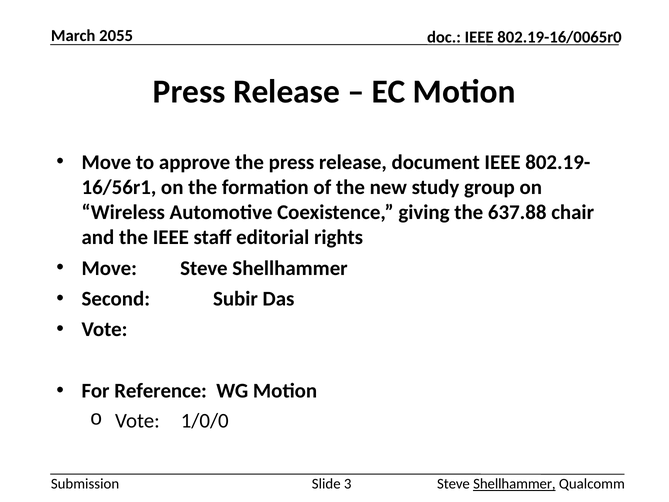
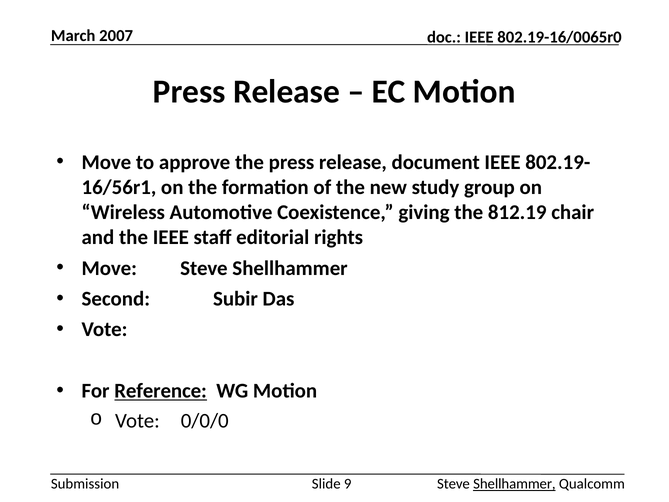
2055: 2055 -> 2007
637.88: 637.88 -> 812.19
Reference underline: none -> present
1/0/0: 1/0/0 -> 0/0/0
3: 3 -> 9
